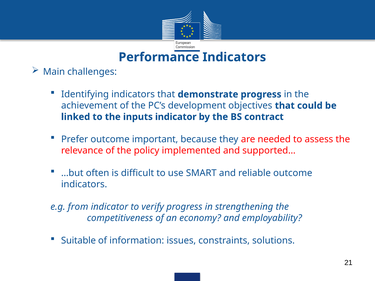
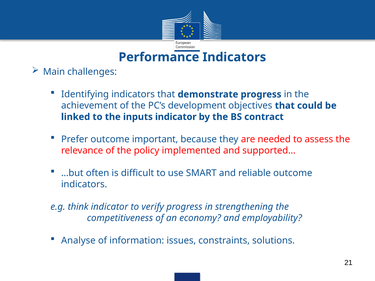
from: from -> think
Suitable: Suitable -> Analyse
